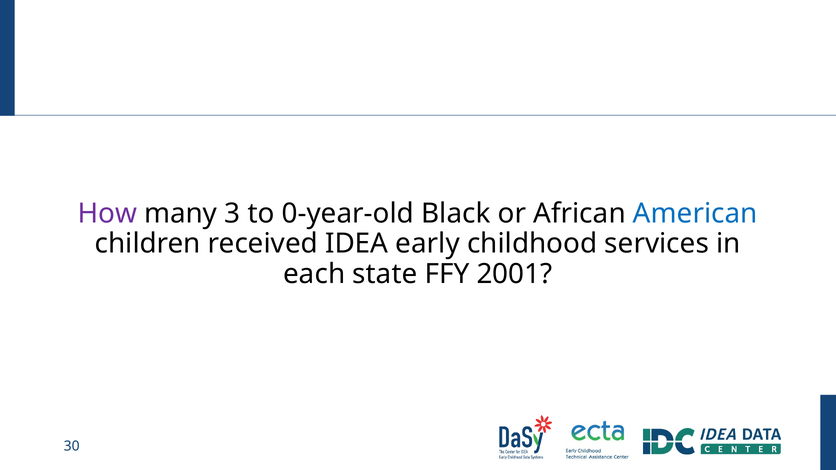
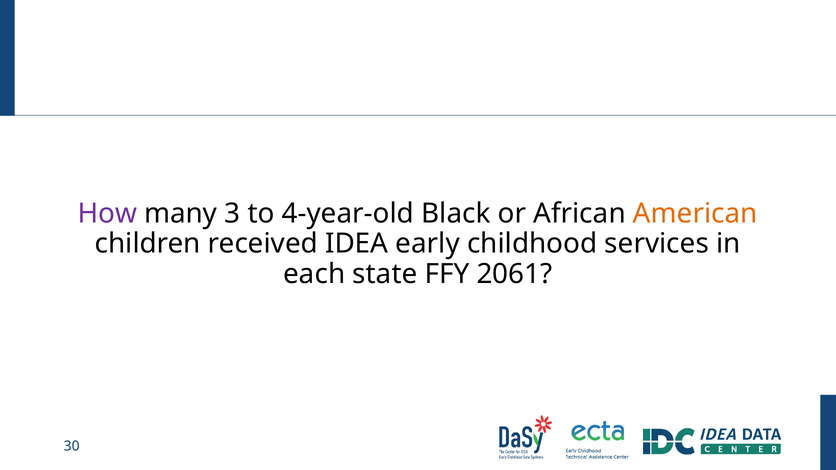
0-year-old: 0-year-old -> 4-year-old
American colour: blue -> orange
2001: 2001 -> 2061
